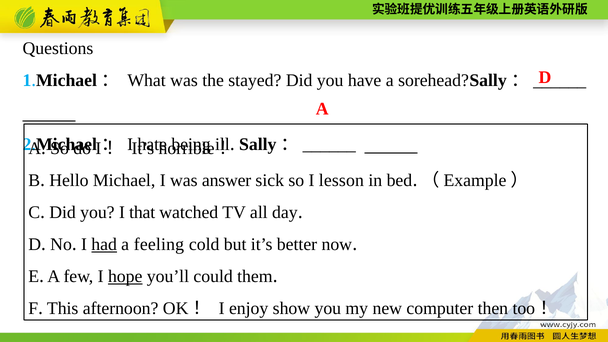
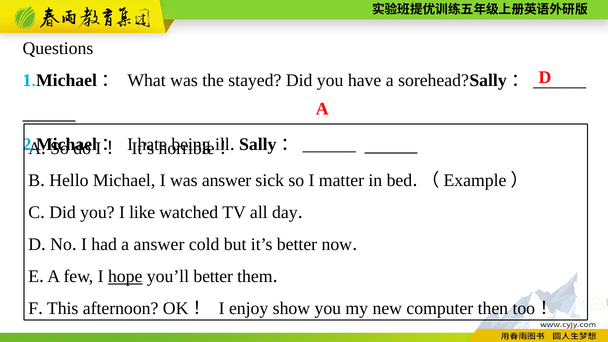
lesson: lesson -> matter
that: that -> like
had underline: present -> none
a feeling: feeling -> answer
you’ll could: could -> better
